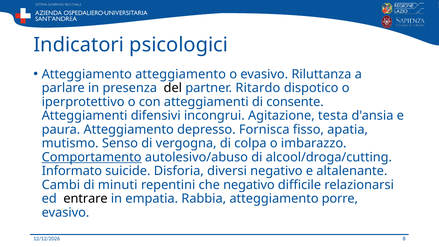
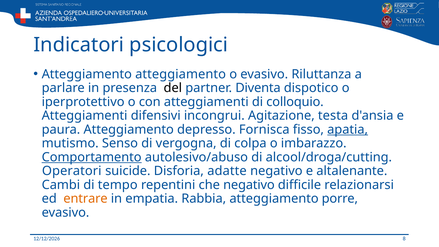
Ritardo: Ritardo -> Diventa
consente: consente -> colloquio
apatia underline: none -> present
Informato: Informato -> Operatori
diversi: diversi -> adatte
minuti: minuti -> tempo
entrare colour: black -> orange
